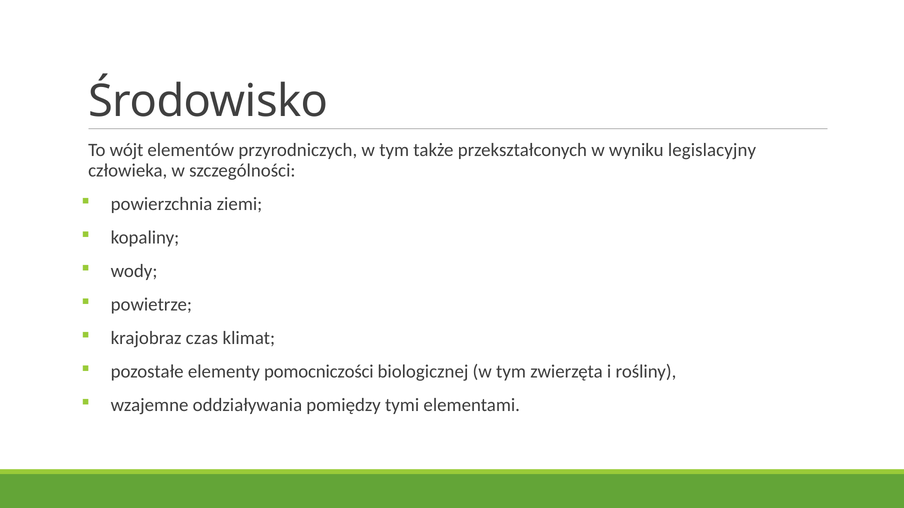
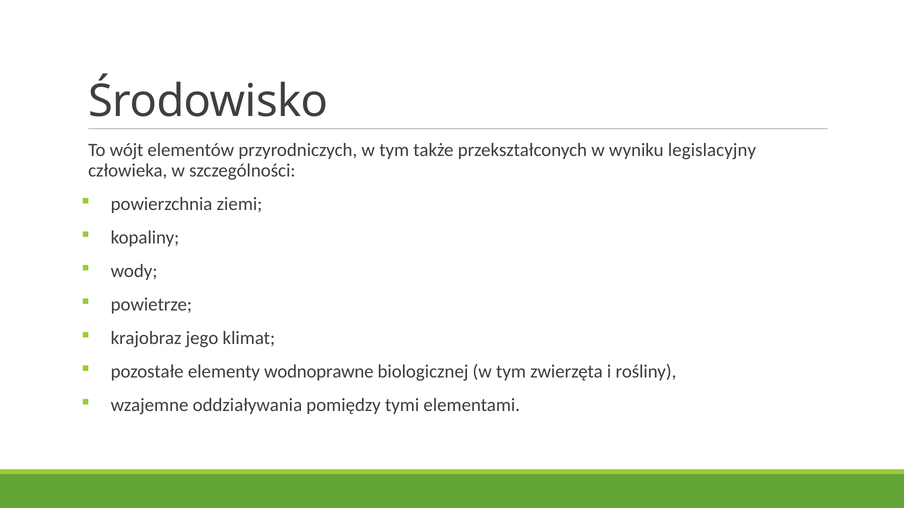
czas: czas -> jego
pomocniczości: pomocniczości -> wodnoprawne
